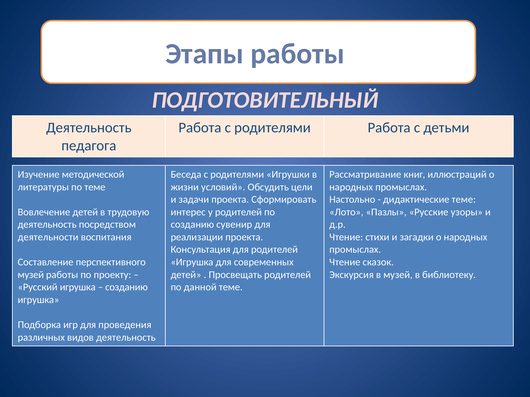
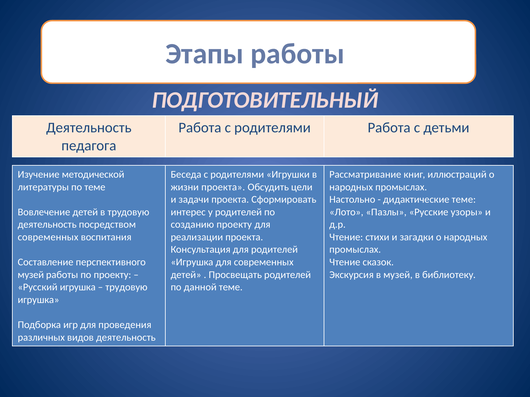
жизни условий: условий -> проекта
созданию сувенир: сувенир -> проекту
деятельности at (48, 237): деятельности -> современных
созданию at (126, 288): созданию -> трудовую
